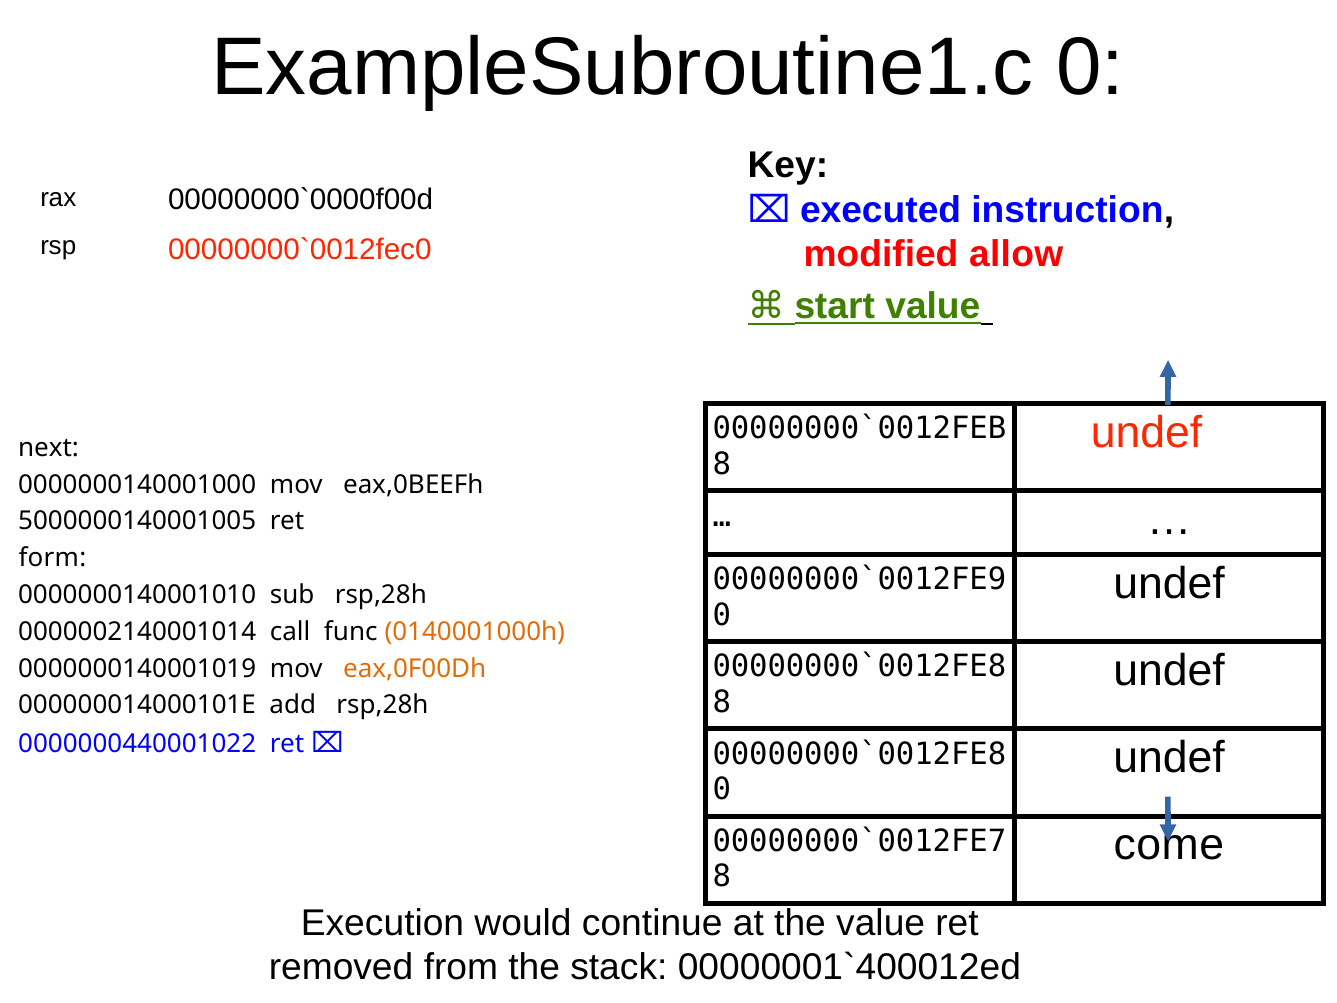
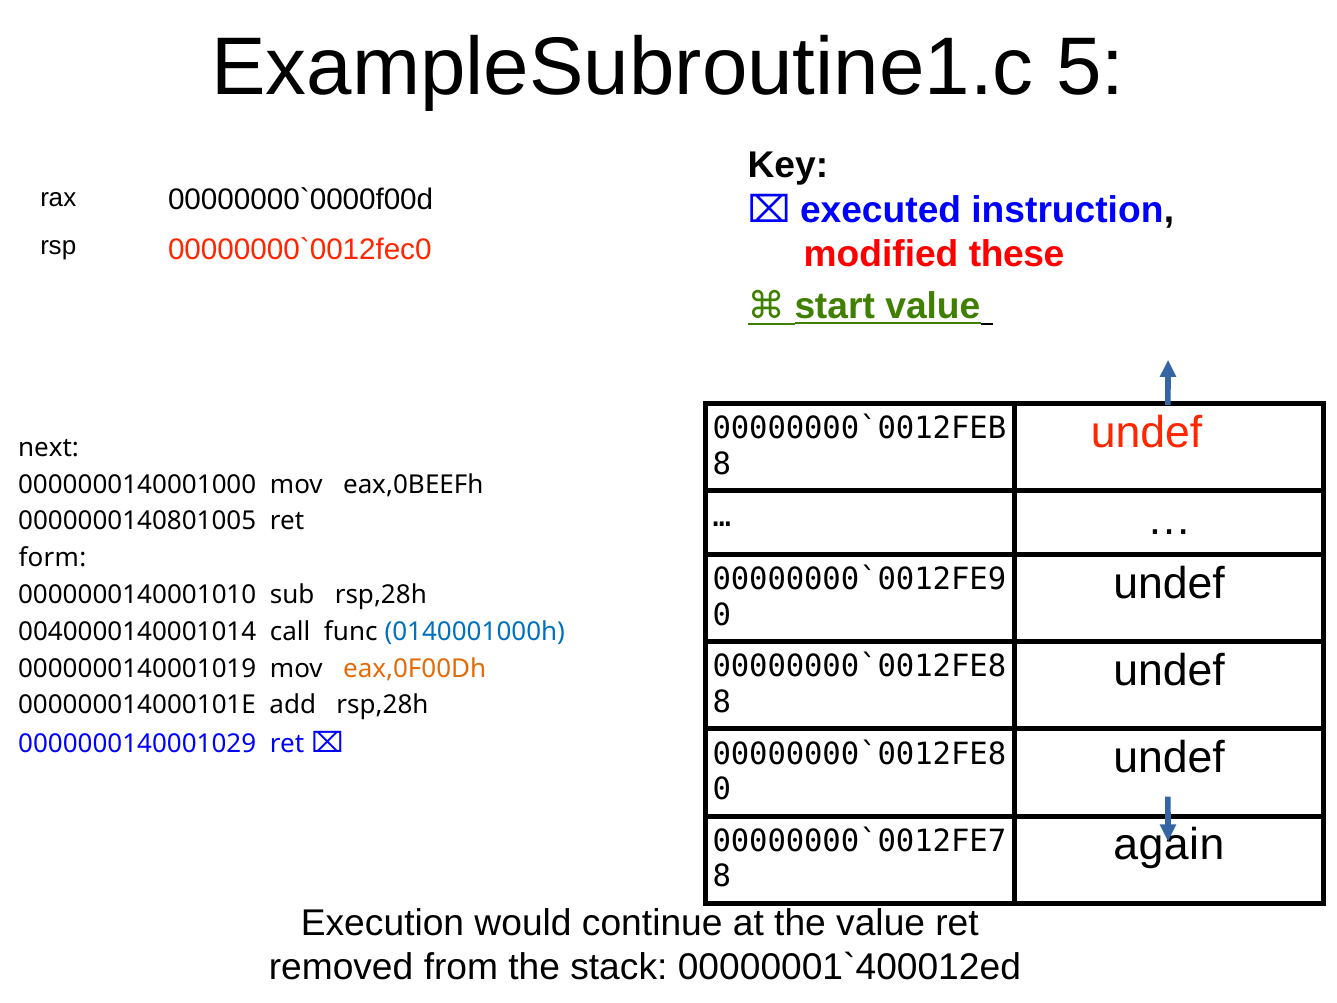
ExampleSubroutine1.c 0: 0 -> 5
allow: allow -> these
5000000140001005: 5000000140001005 -> 0000000140801005
0000002140001014: 0000002140001014 -> 0040000140001014
0140001000h colour: orange -> blue
0000000440001022: 0000000440001022 -> 0000000140001029
come: come -> again
